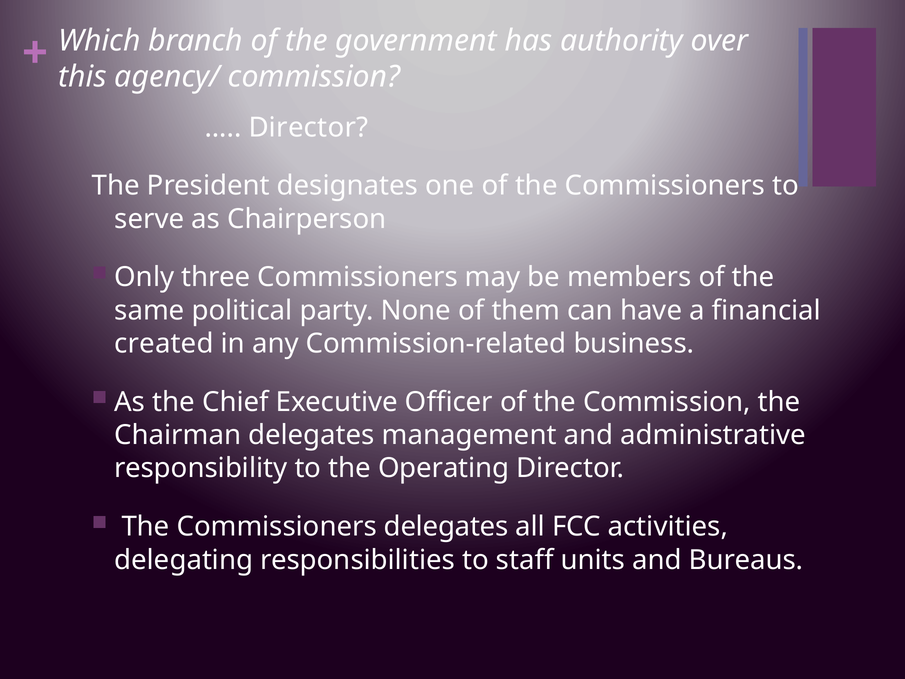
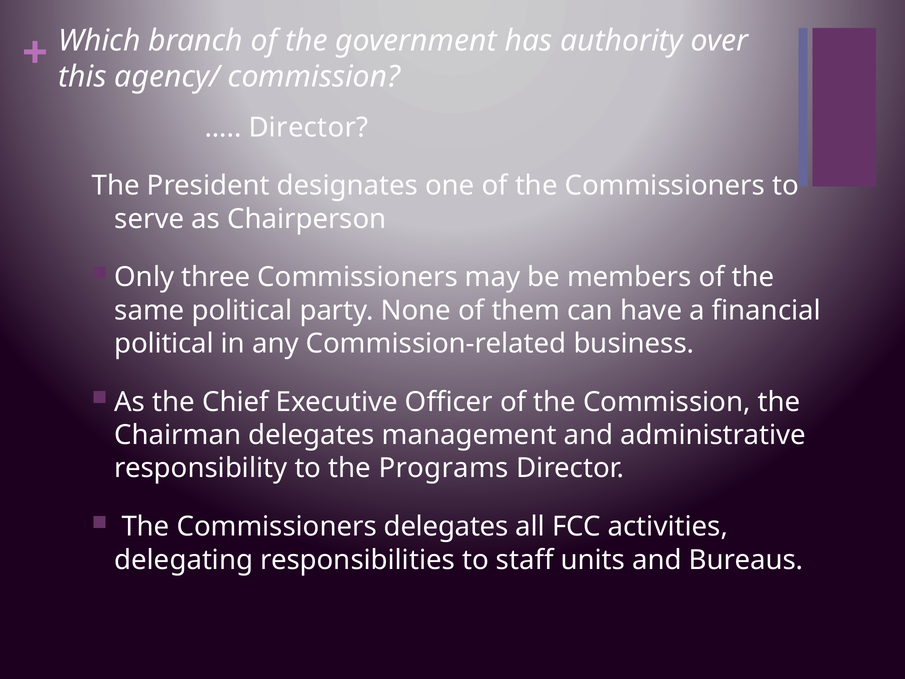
created at (164, 344): created -> political
Operating: Operating -> Programs
